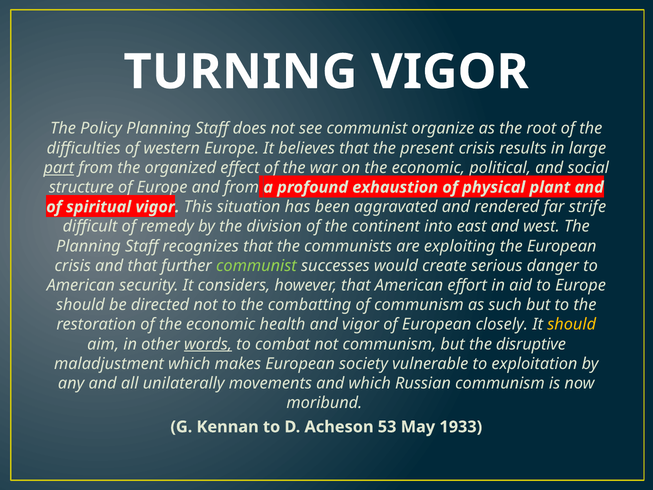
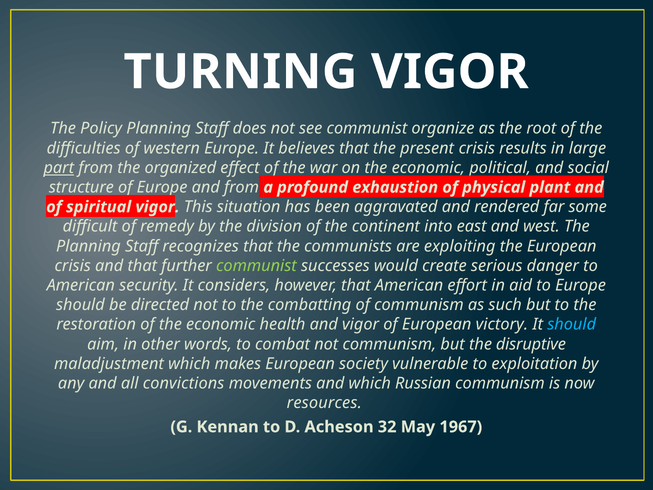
strife: strife -> some
closely: closely -> victory
should at (572, 324) colour: yellow -> light blue
words underline: present -> none
unilaterally: unilaterally -> convictions
moribund: moribund -> resources
53: 53 -> 32
1933: 1933 -> 1967
